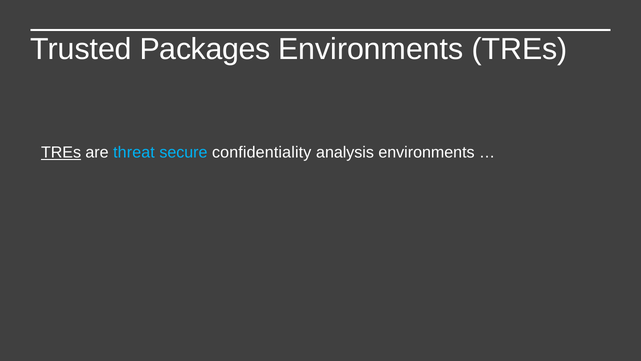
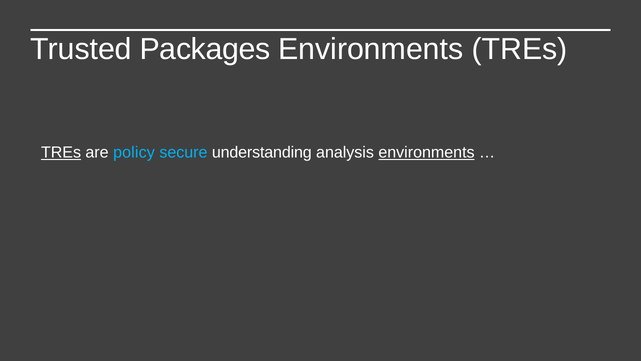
threat: threat -> policy
confidentiality: confidentiality -> understanding
environments at (427, 152) underline: none -> present
